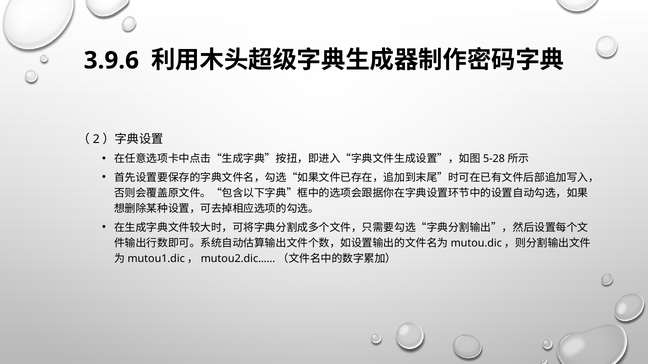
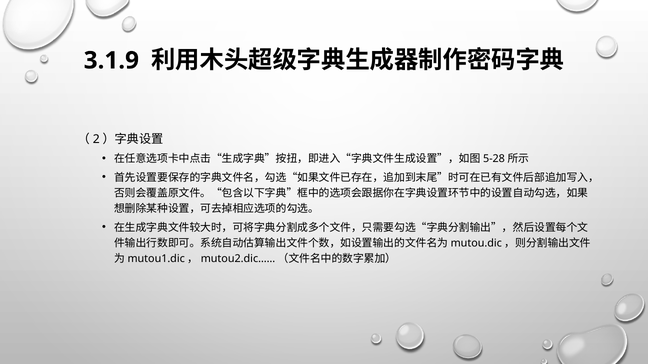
3.9.6: 3.9.6 -> 3.1.9
